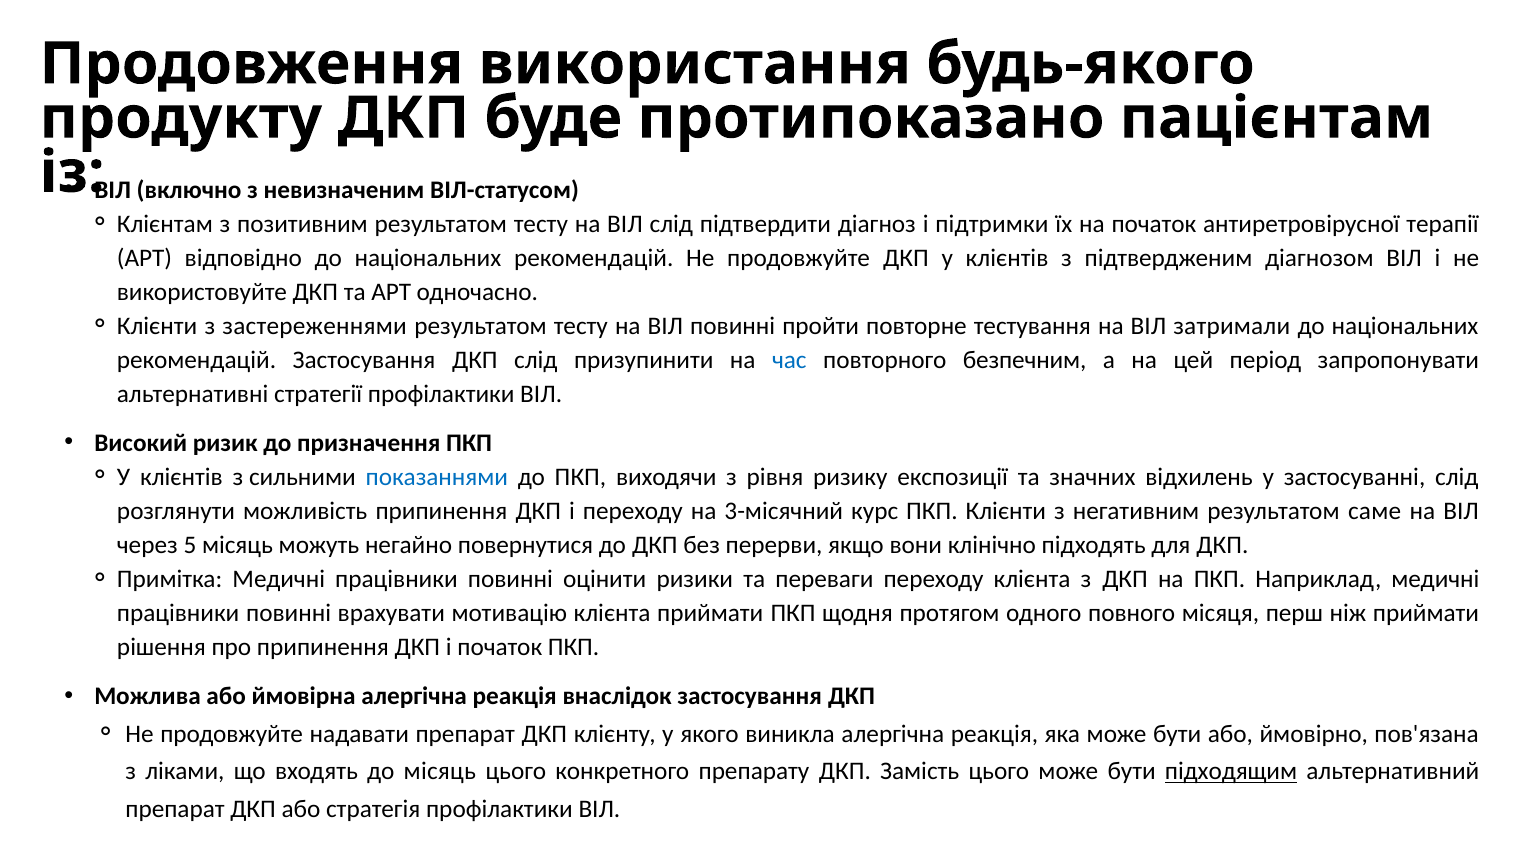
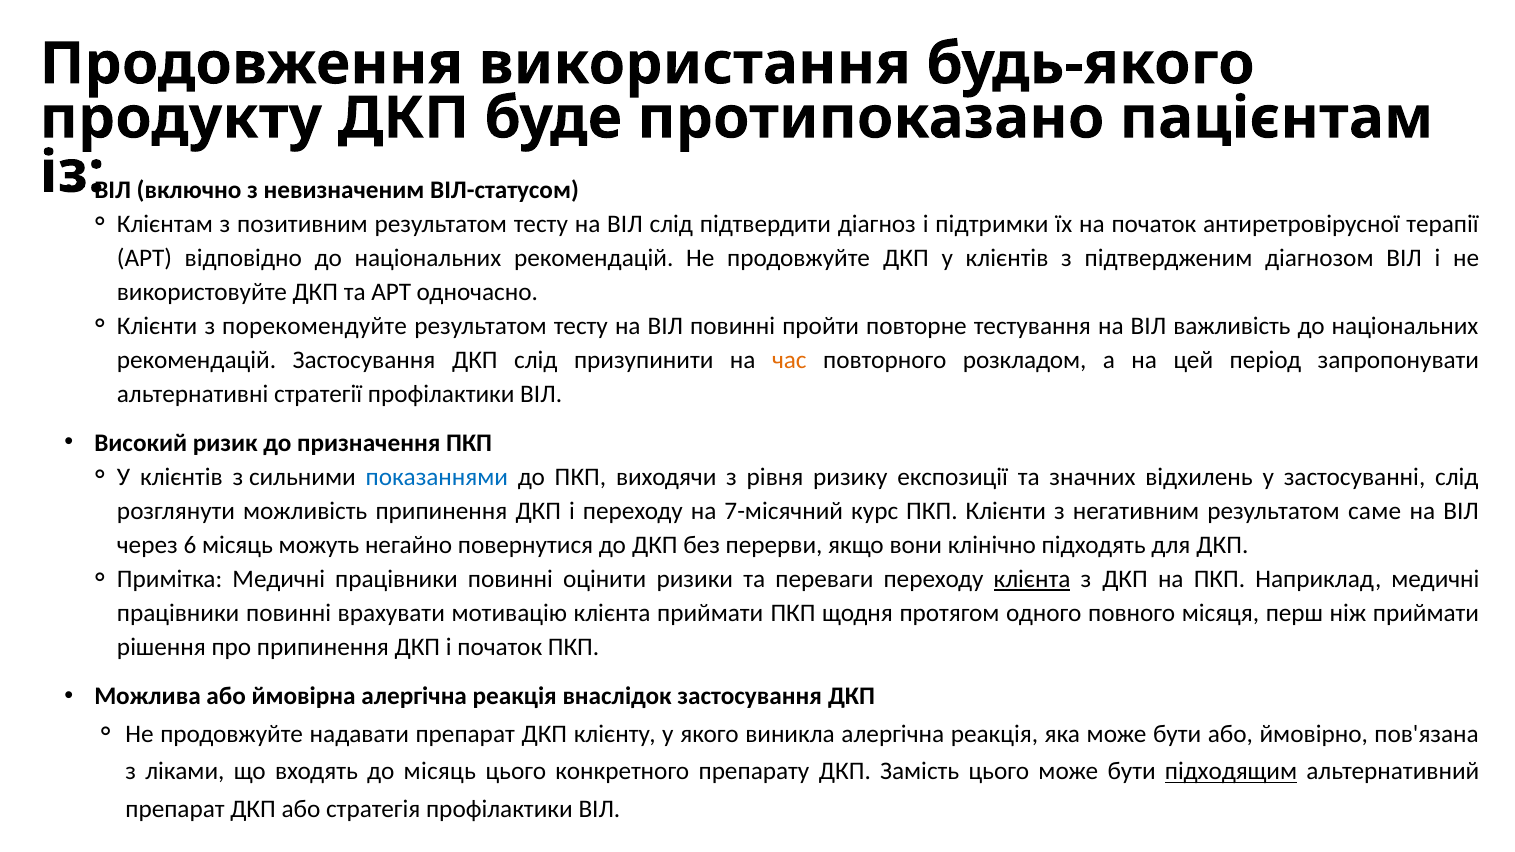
застереженнями: застереженнями -> порекомендуйте
затримали: затримали -> важливість
час colour: blue -> orange
безпечним: безпечним -> розкладом
3-місячний: 3-місячний -> 7-місячний
5: 5 -> 6
клієнта at (1032, 579) underline: none -> present
